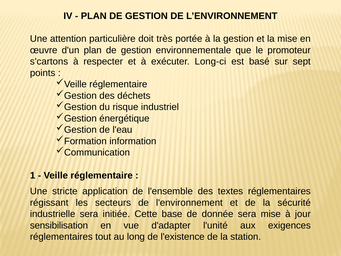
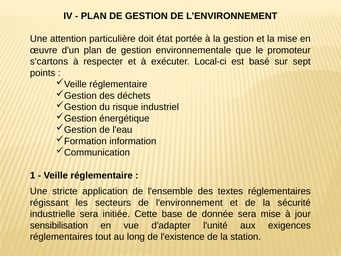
très: très -> état
Long-ci: Long-ci -> Local-ci
